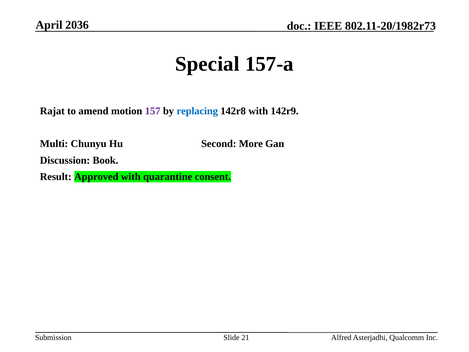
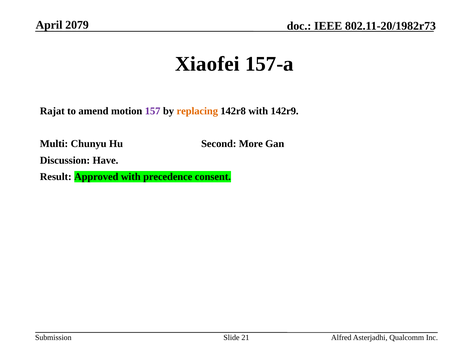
2036: 2036 -> 2079
Special: Special -> Xiaofei
replacing colour: blue -> orange
Book: Book -> Have
quarantine: quarantine -> precedence
